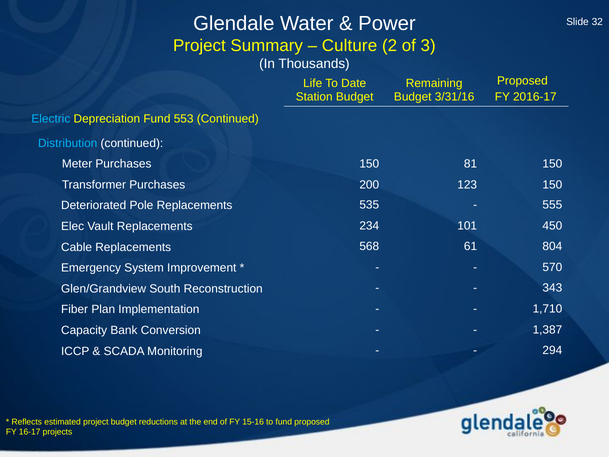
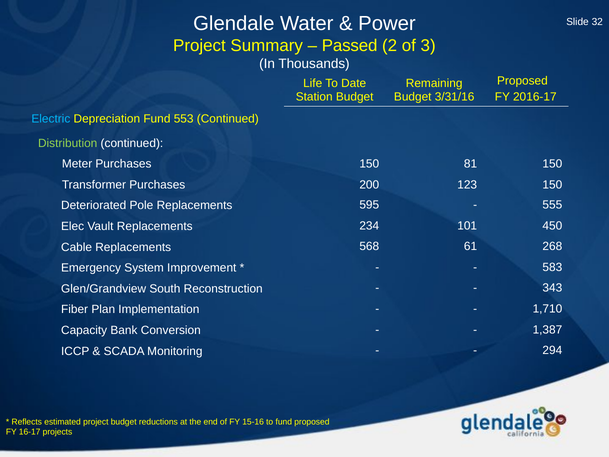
Culture: Culture -> Passed
Distribution colour: light blue -> light green
535: 535 -> 595
804: 804 -> 268
570: 570 -> 583
